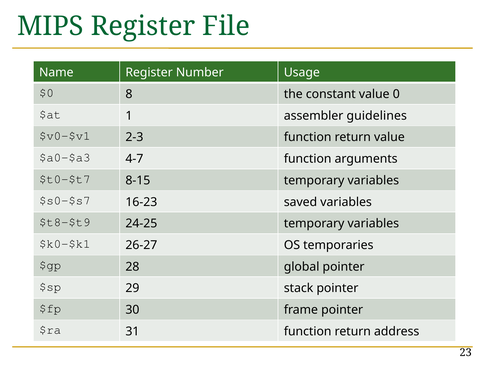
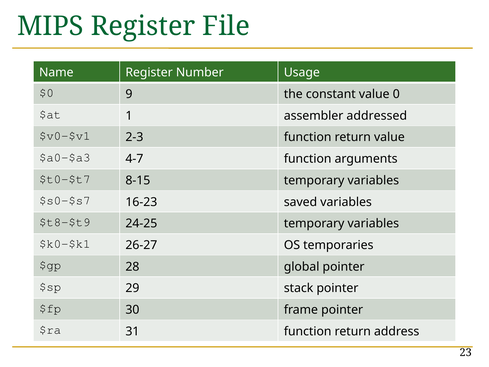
8: 8 -> 9
guidelines: guidelines -> addressed
